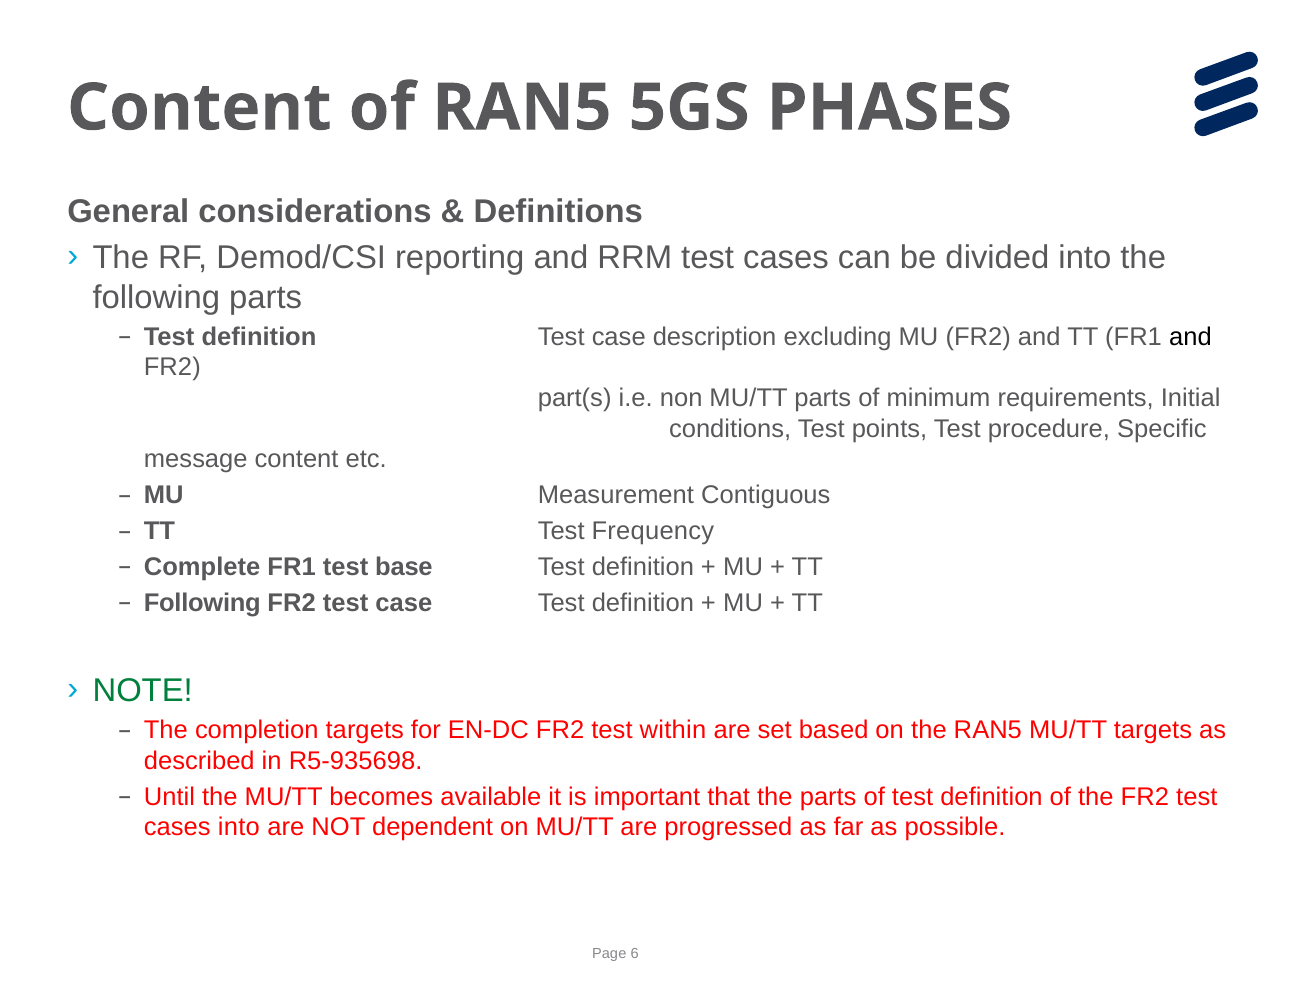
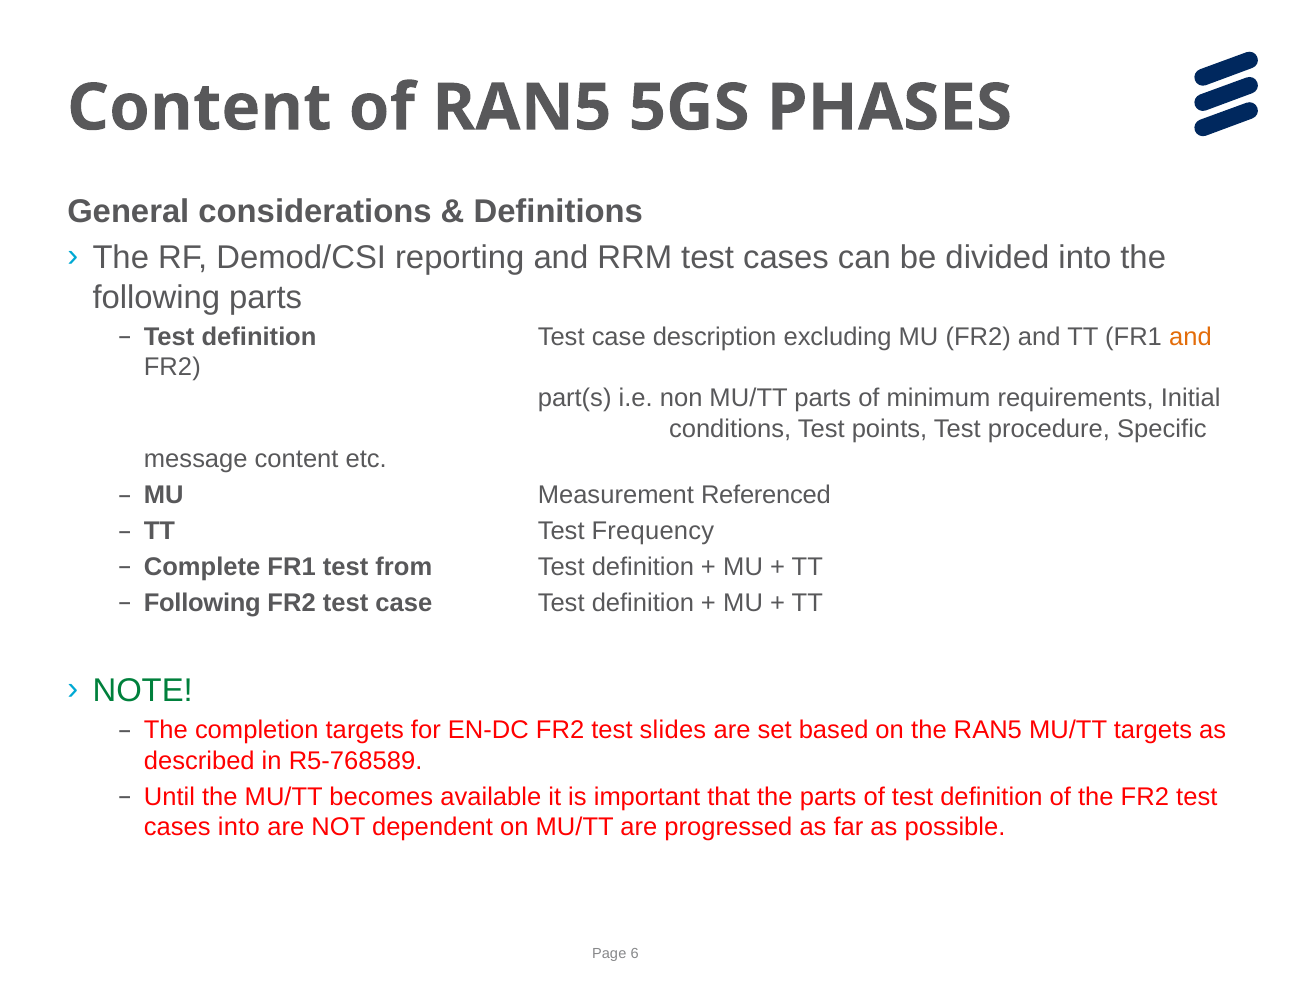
and at (1190, 337) colour: black -> orange
Contiguous: Contiguous -> Referenced
base: base -> from
within: within -> slides
R5-935698: R5-935698 -> R5-768589
